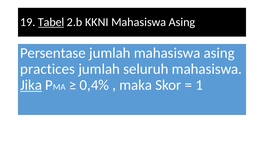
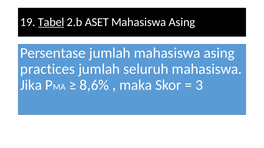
KKNI: KKNI -> ASET
Jika underline: present -> none
0,4%: 0,4% -> 8,6%
1: 1 -> 3
